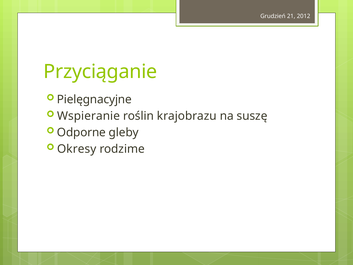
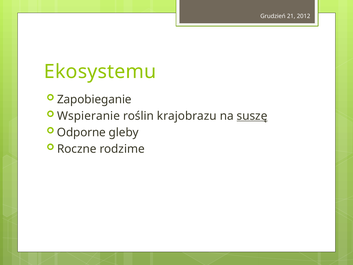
Przyciąganie: Przyciąganie -> Ekosystemu
Pielęgnacyjne: Pielęgnacyjne -> Zapobieganie
suszę underline: none -> present
Okresy: Okresy -> Roczne
